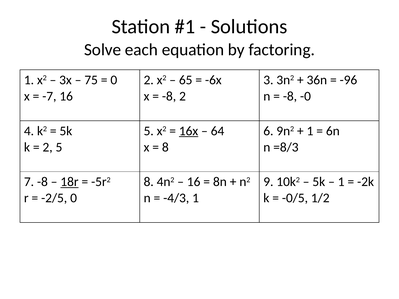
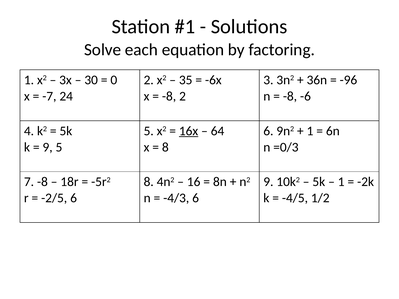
75: 75 -> 30
65: 65 -> 35
-7 16: 16 -> 24
-0: -0 -> -6
2 at (48, 147): 2 -> 9
=8/3: =8/3 -> =0/3
18r underline: present -> none
-2/5 0: 0 -> 6
-4/3 1: 1 -> 6
-0/5: -0/5 -> -4/5
